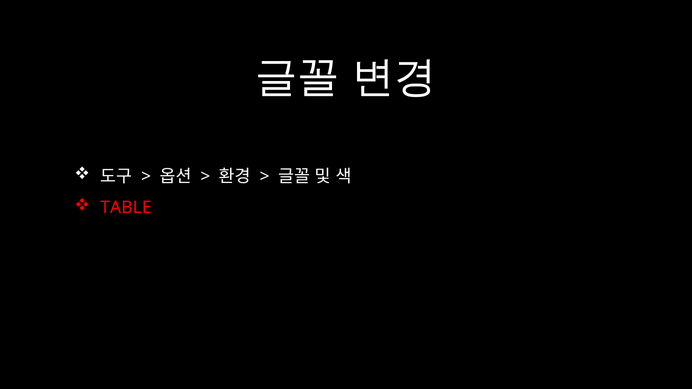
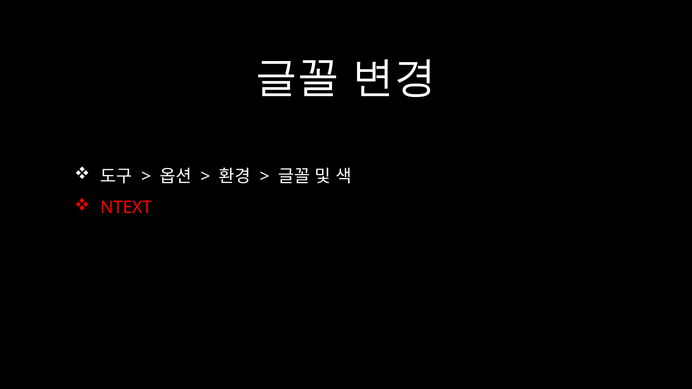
TABLE: TABLE -> NTEXT
